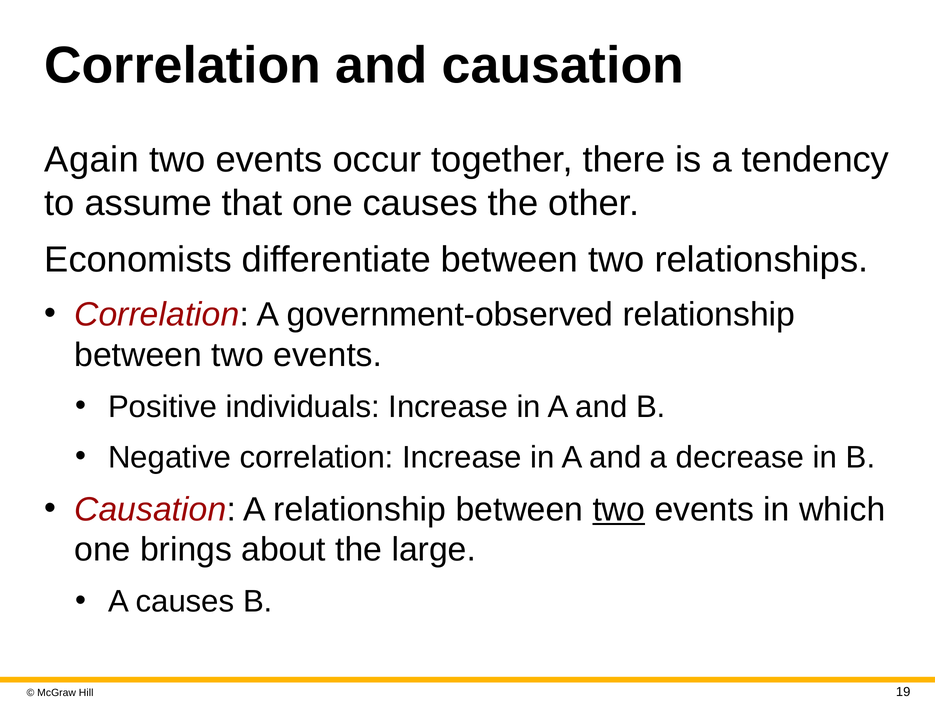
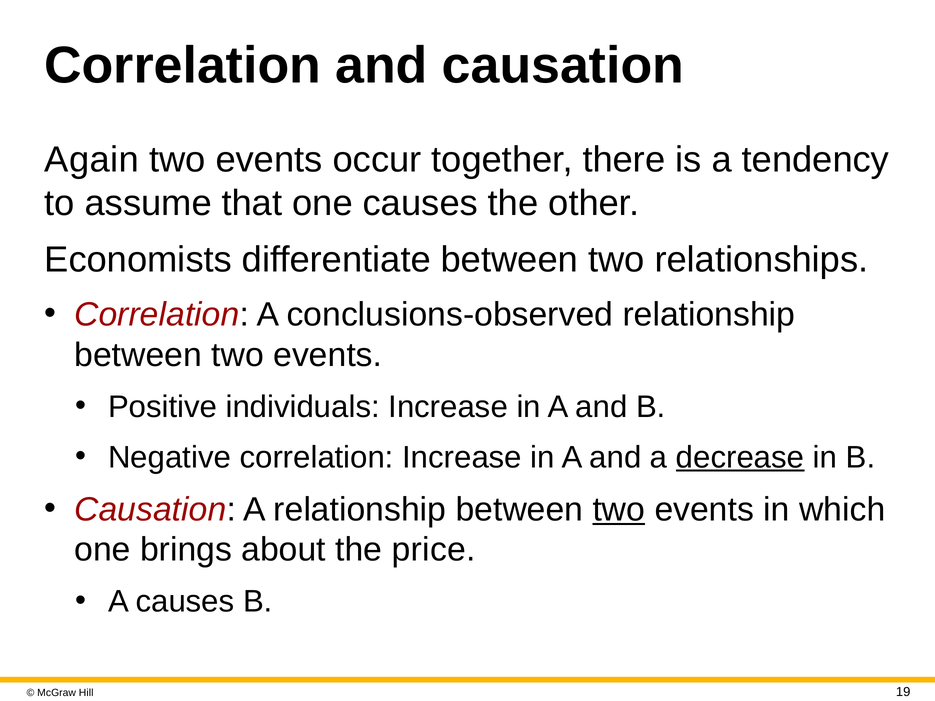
government-observed: government-observed -> conclusions-observed
decrease underline: none -> present
large: large -> price
